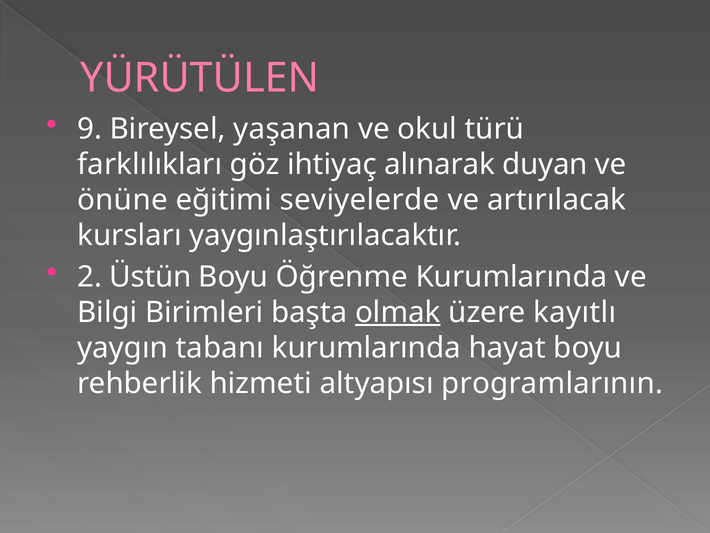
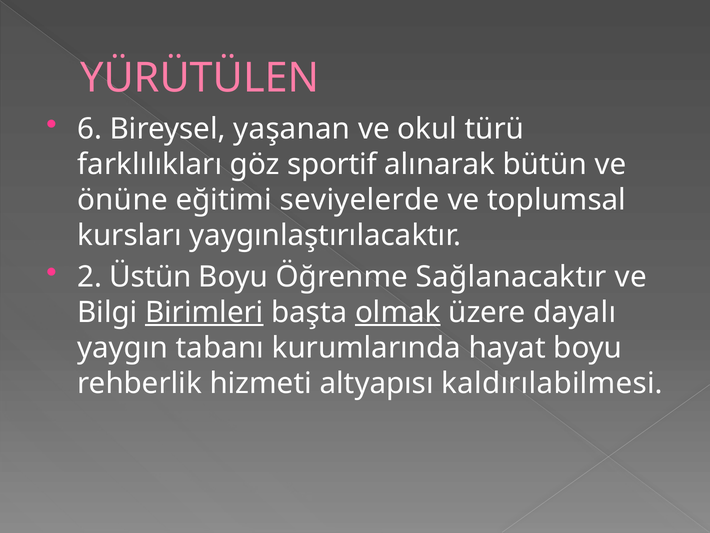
9: 9 -> 6
ihtiyaç: ihtiyaç -> sportif
duyan: duyan -> bütün
artırılacak: artırılacak -> toplumsal
Öğrenme Kurumlarında: Kurumlarında -> Sağlanacaktır
Birimleri underline: none -> present
kayıtlı: kayıtlı -> dayalı
programlarının: programlarının -> kaldırılabilmesi
